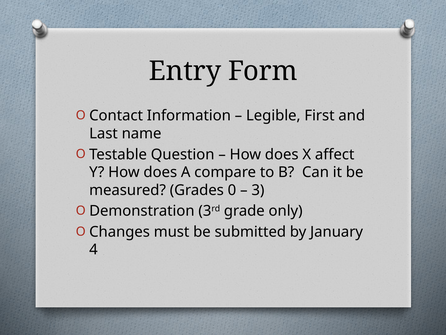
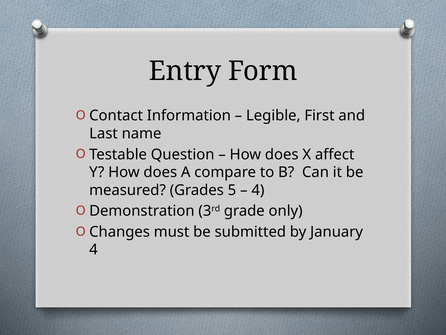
0: 0 -> 5
3 at (258, 190): 3 -> 4
